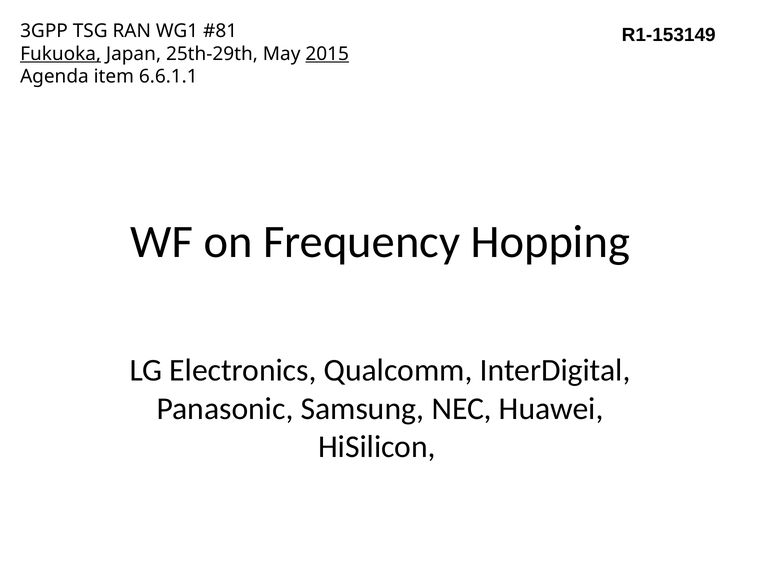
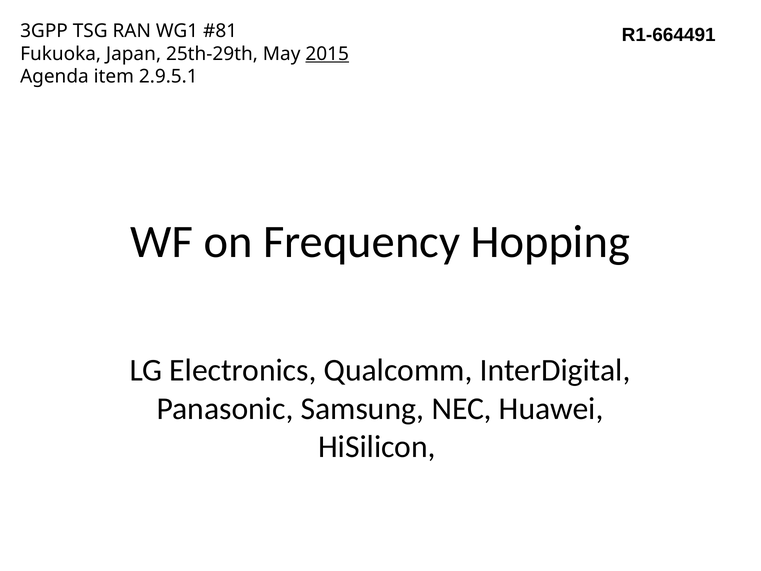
R1-153149: R1-153149 -> R1-664491
Fukuoka underline: present -> none
6.6.1.1: 6.6.1.1 -> 2.9.5.1
